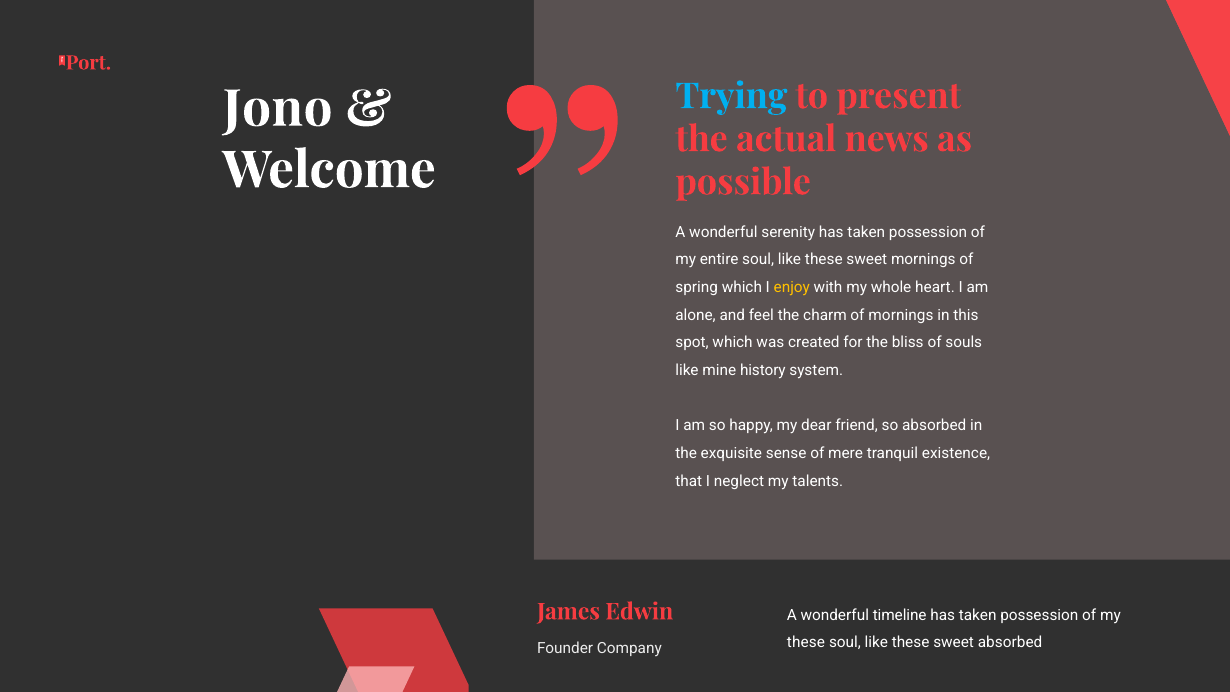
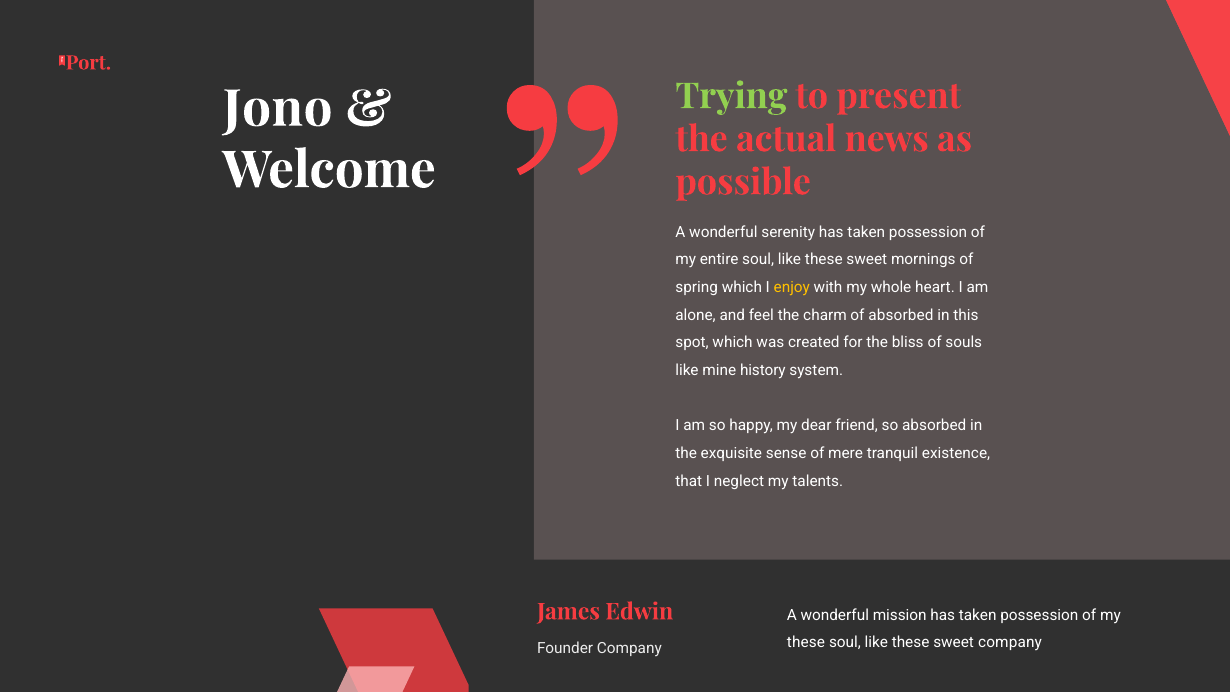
Trying colour: light blue -> light green
of mornings: mornings -> absorbed
timeline: timeline -> mission
sweet absorbed: absorbed -> company
